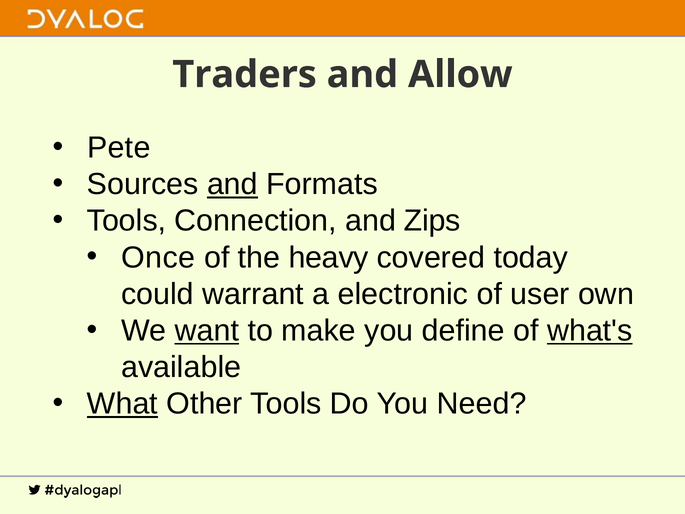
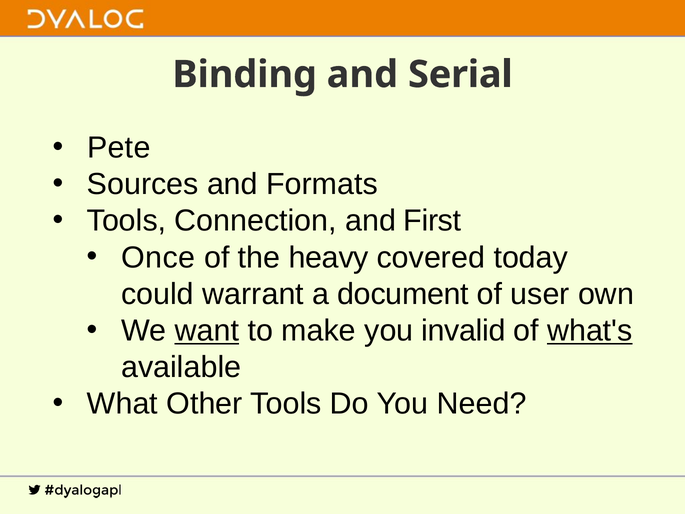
Traders: Traders -> Binding
Allow: Allow -> Serial
and at (232, 184) underline: present -> none
Zips: Zips -> First
electronic: electronic -> document
define: define -> invalid
What underline: present -> none
